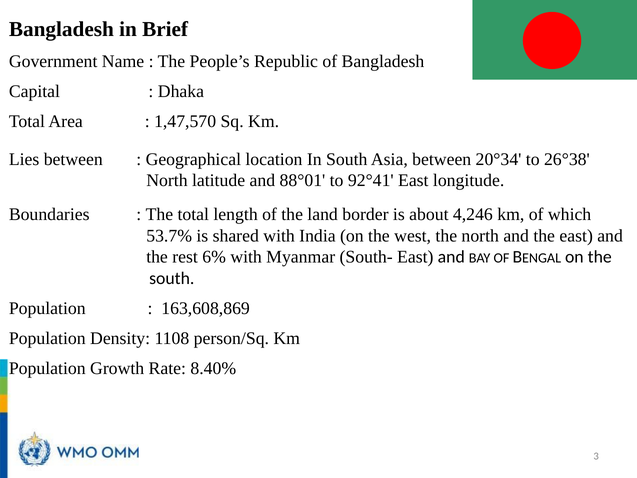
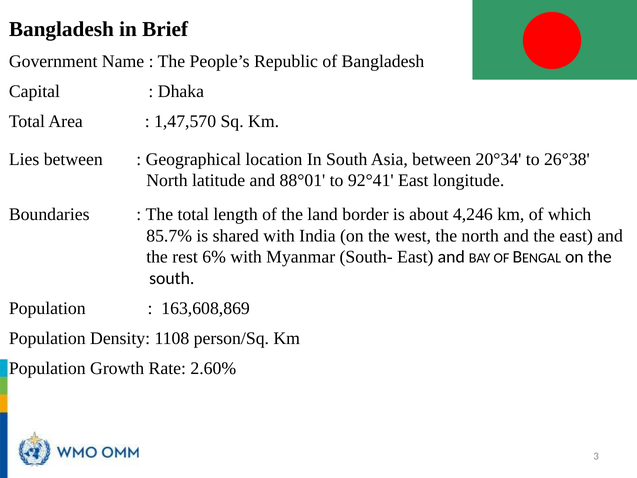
53.7%: 53.7% -> 85.7%
8.40%: 8.40% -> 2.60%
